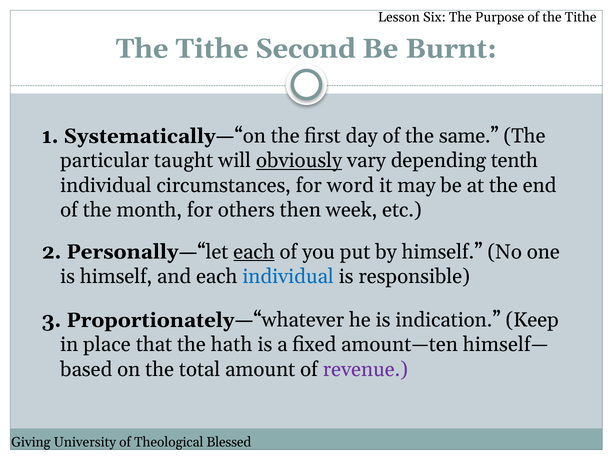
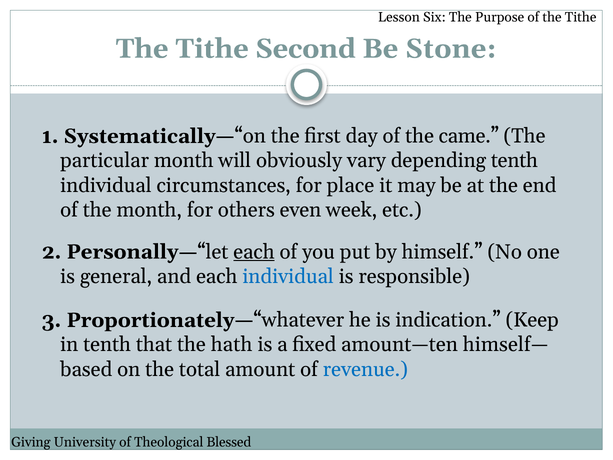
Burnt: Burnt -> Stone
same: same -> came
particular taught: taught -> month
obviously underline: present -> none
word: word -> place
then: then -> even
is himself: himself -> general
in place: place -> tenth
revenue colour: purple -> blue
